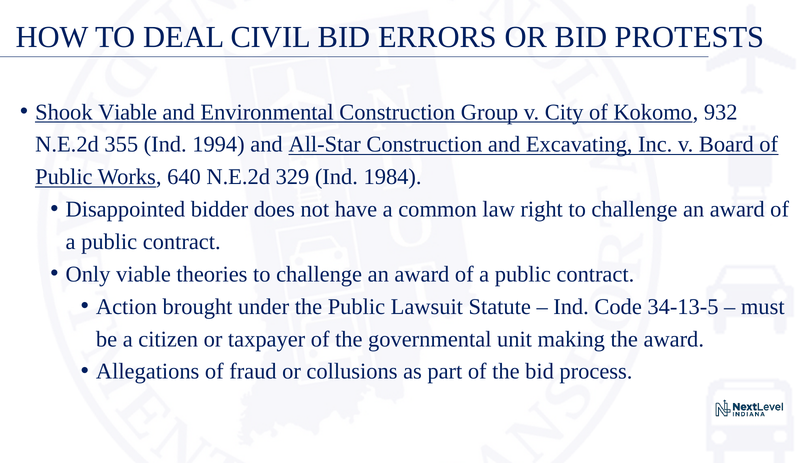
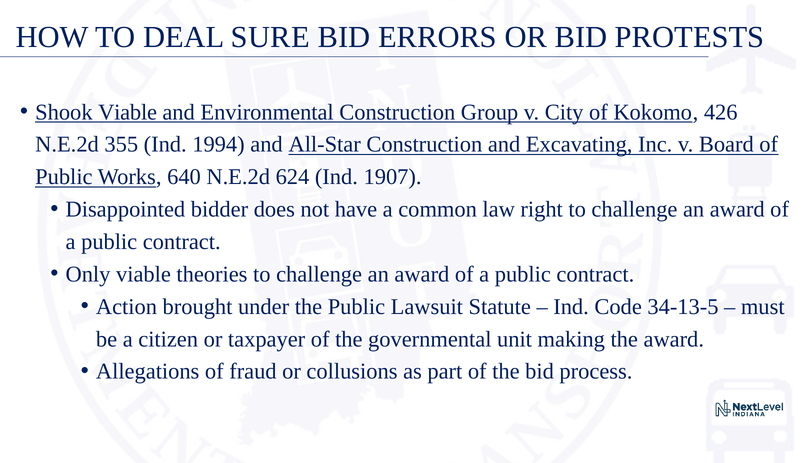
CIVIL: CIVIL -> SURE
932: 932 -> 426
329: 329 -> 624
1984: 1984 -> 1907
